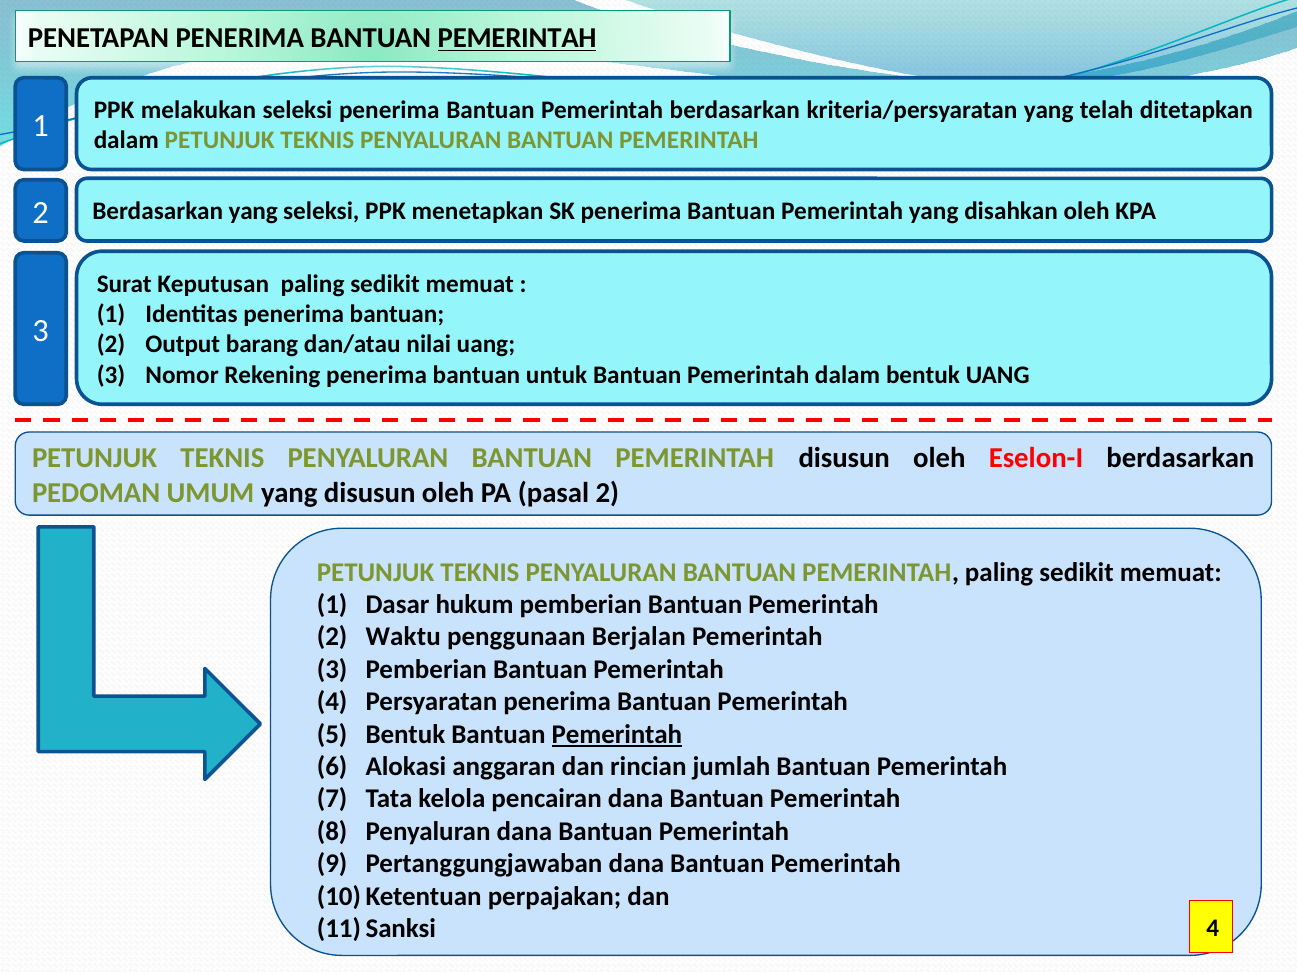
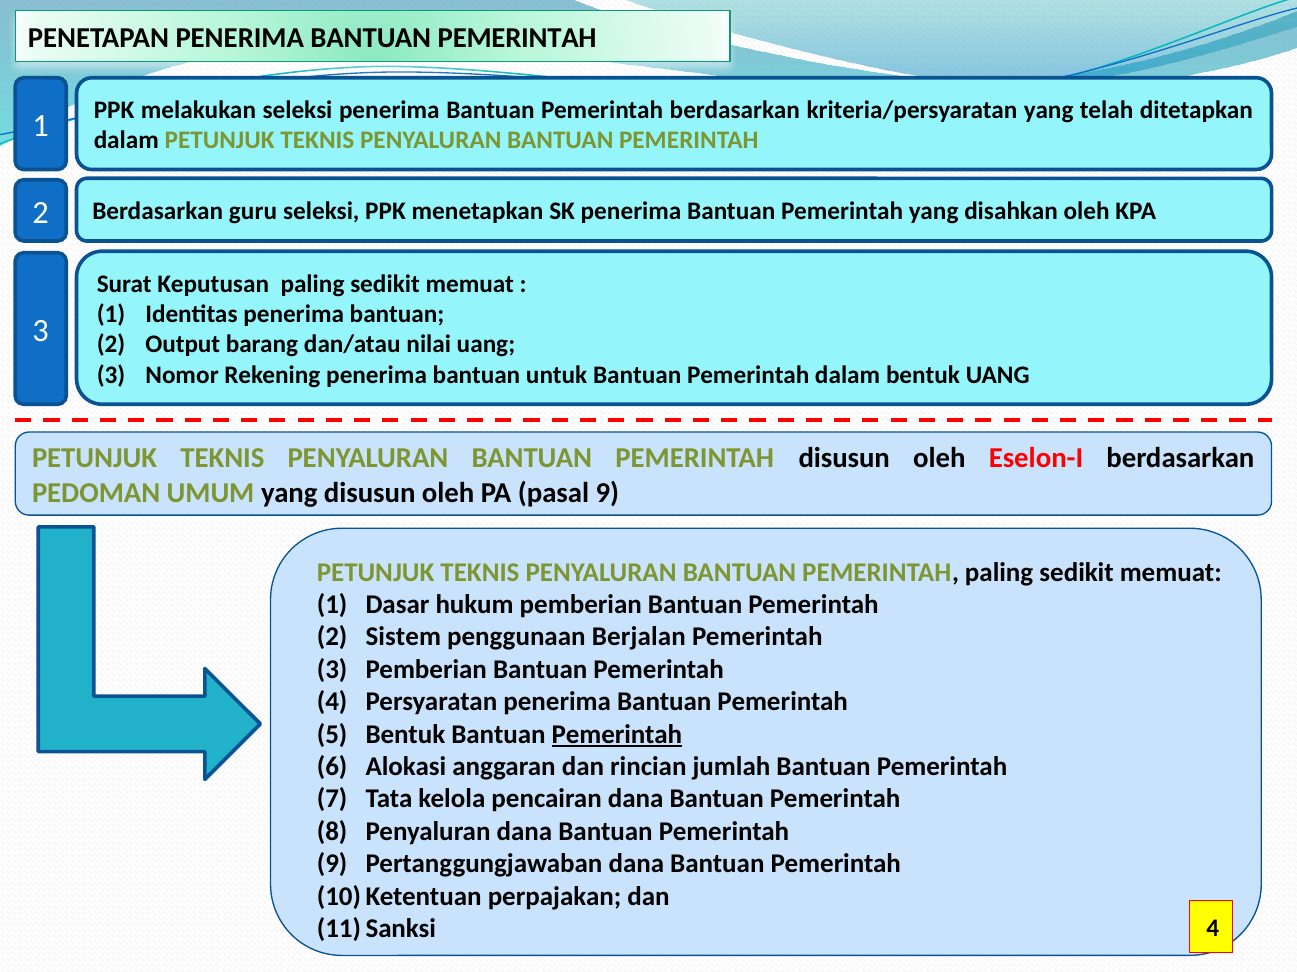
PEMERINTAH at (517, 38) underline: present -> none
Berdasarkan yang: yang -> guru
pasal 2: 2 -> 9
Waktu: Waktu -> Sistem
